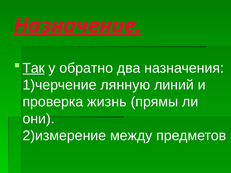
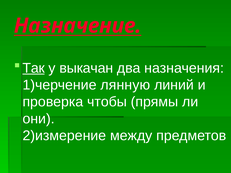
Назначение underline: present -> none
обратно: обратно -> выкачан
жизнь: жизнь -> чтобы
